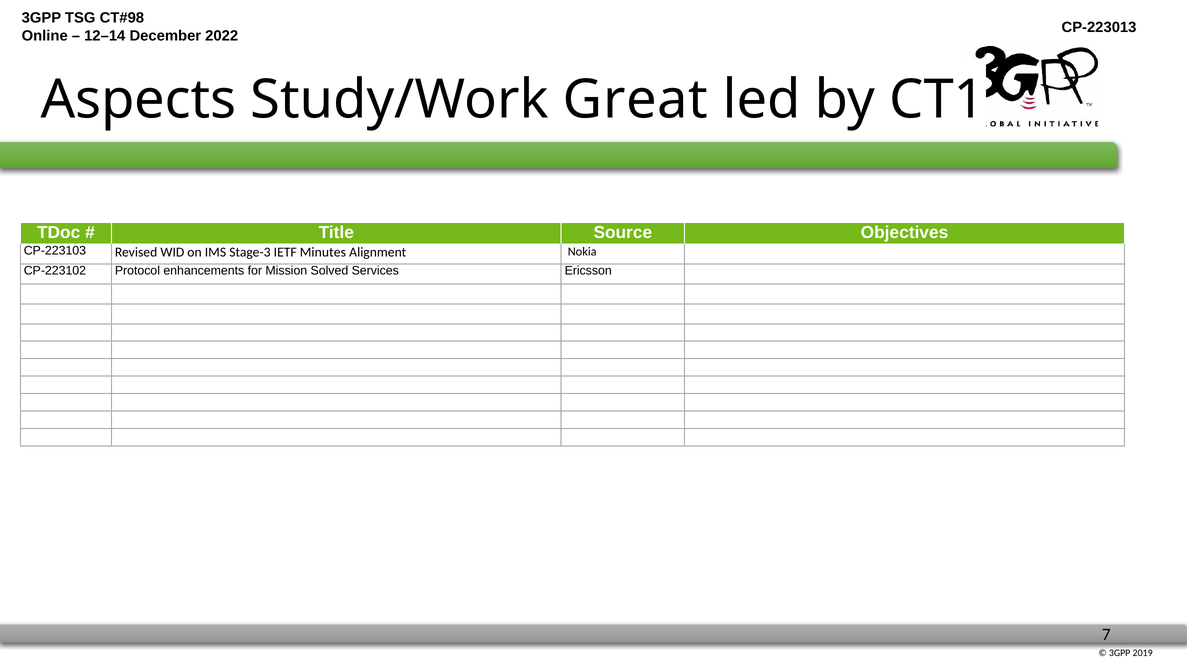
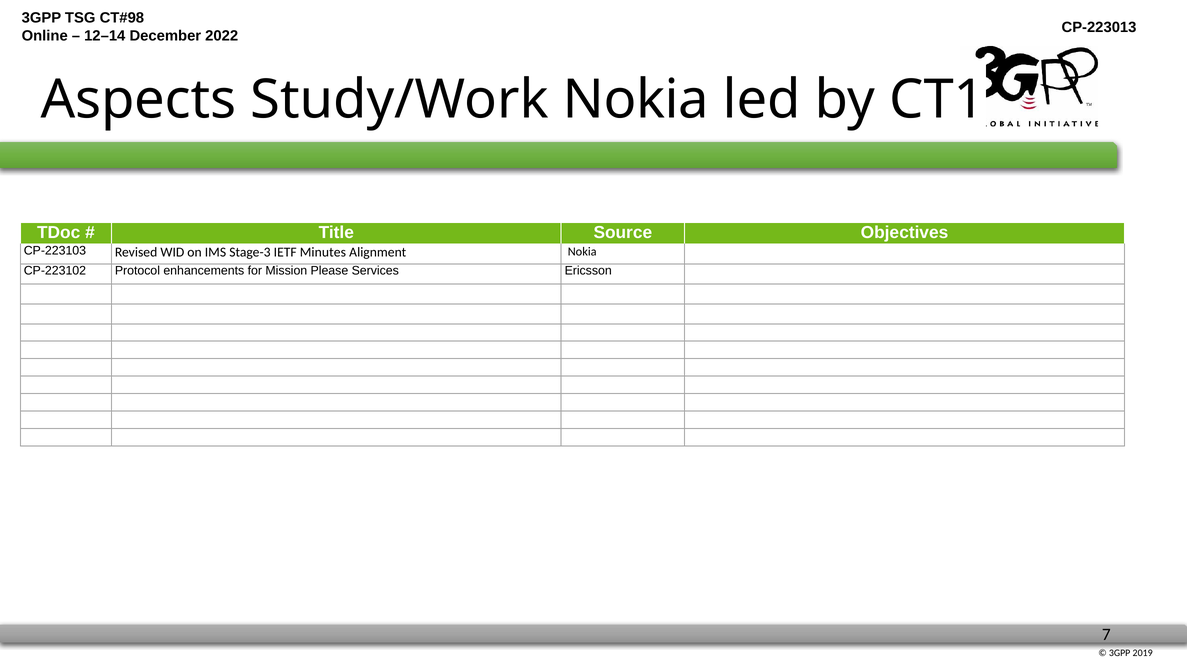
Study/Work Great: Great -> Nokia
Solved: Solved -> Please
